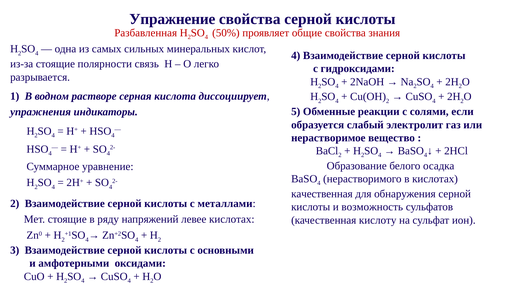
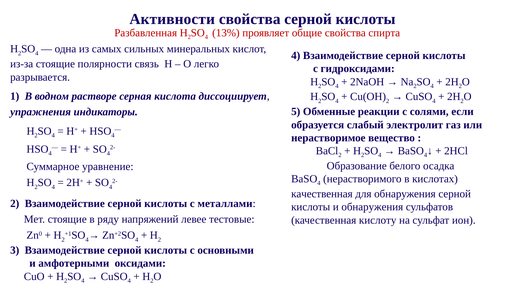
Упражнение: Упражнение -> Активности
50%: 50% -> 13%
знания: знания -> спирта
и возможность: возможность -> обнаружения
левее кислотах: кислотах -> тестовые
